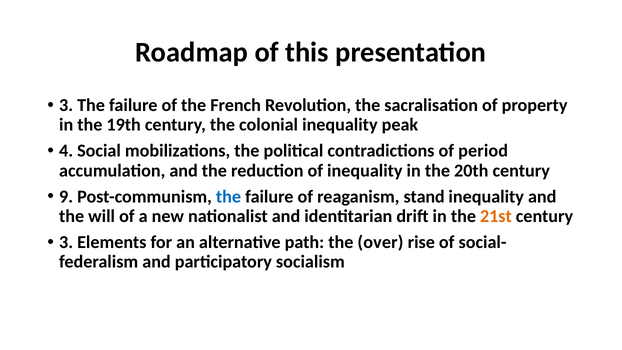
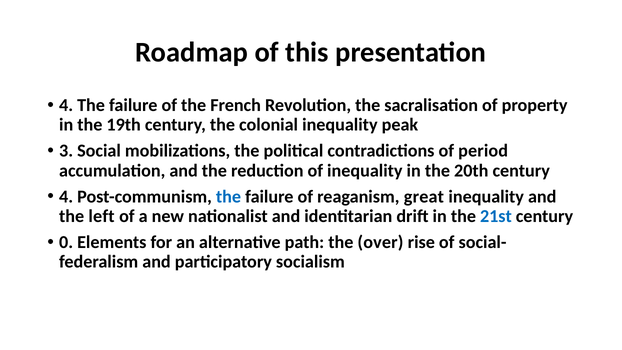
3 at (66, 105): 3 -> 4
4: 4 -> 3
9 at (66, 197): 9 -> 4
stand: stand -> great
will: will -> left
21st colour: orange -> blue
3 at (66, 242): 3 -> 0
